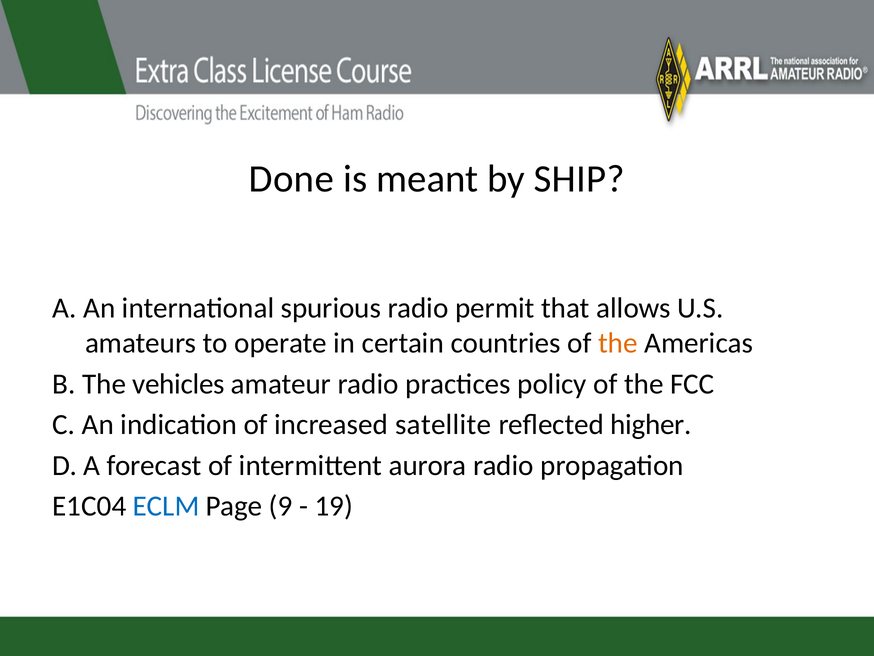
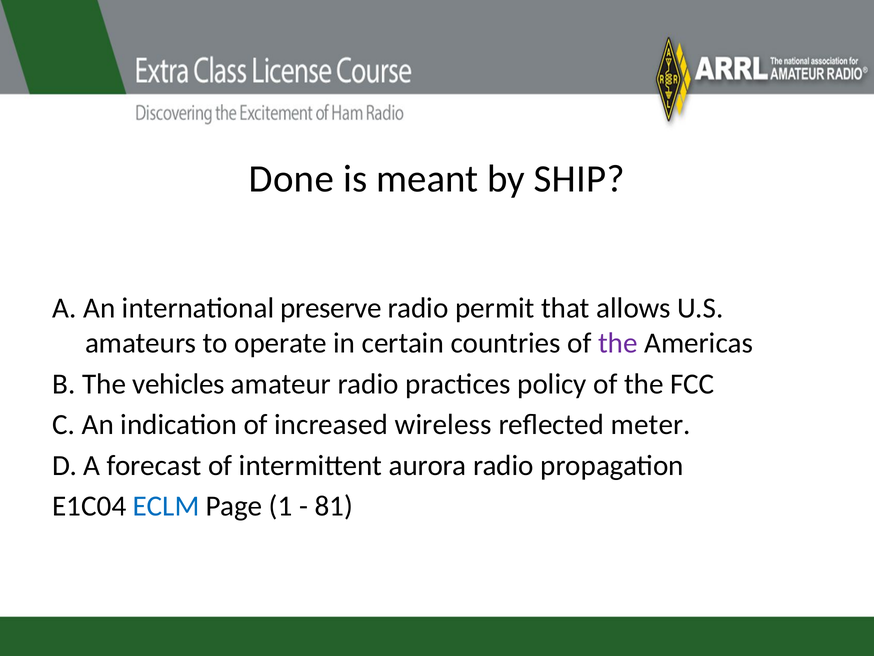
spurious: spurious -> preserve
the at (618, 343) colour: orange -> purple
satellite: satellite -> wireless
higher: higher -> meter
9: 9 -> 1
19: 19 -> 81
